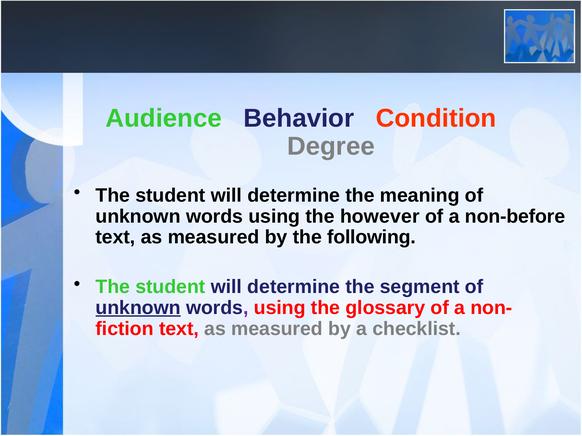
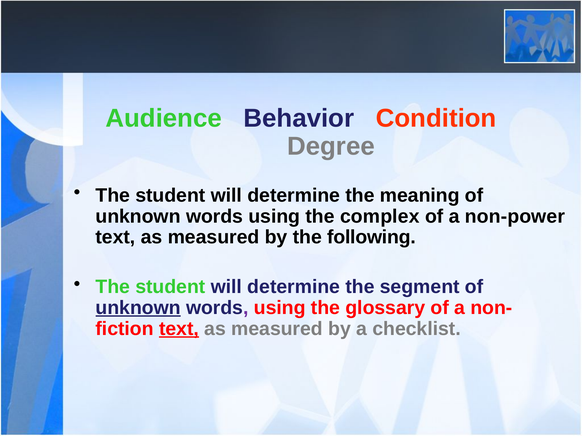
however: however -> complex
non-before: non-before -> non-power
text at (179, 329) underline: none -> present
